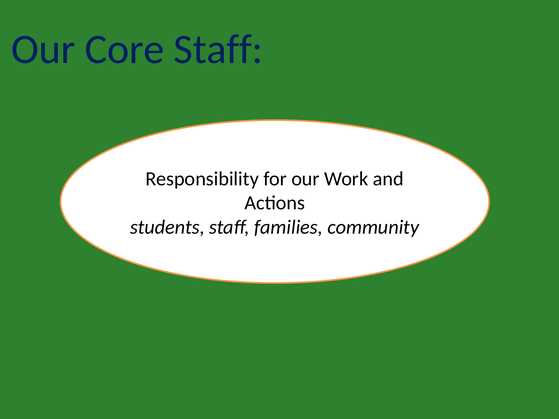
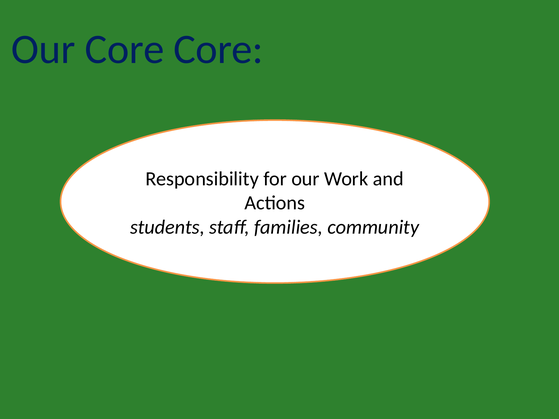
Core Staff: Staff -> Core
